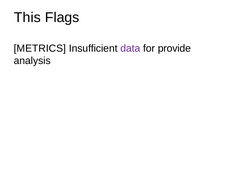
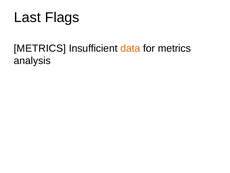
This: This -> Last
data colour: purple -> orange
for provide: provide -> metrics
